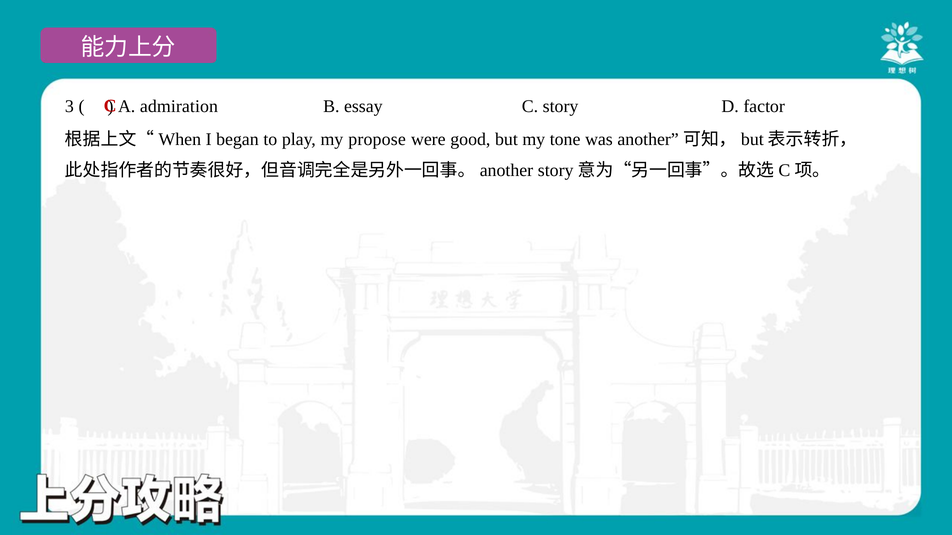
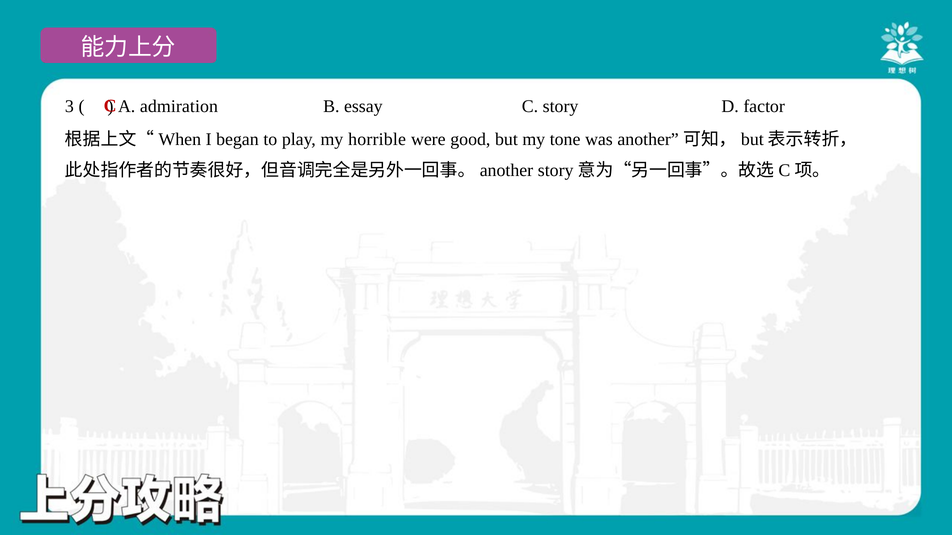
propose: propose -> horrible
